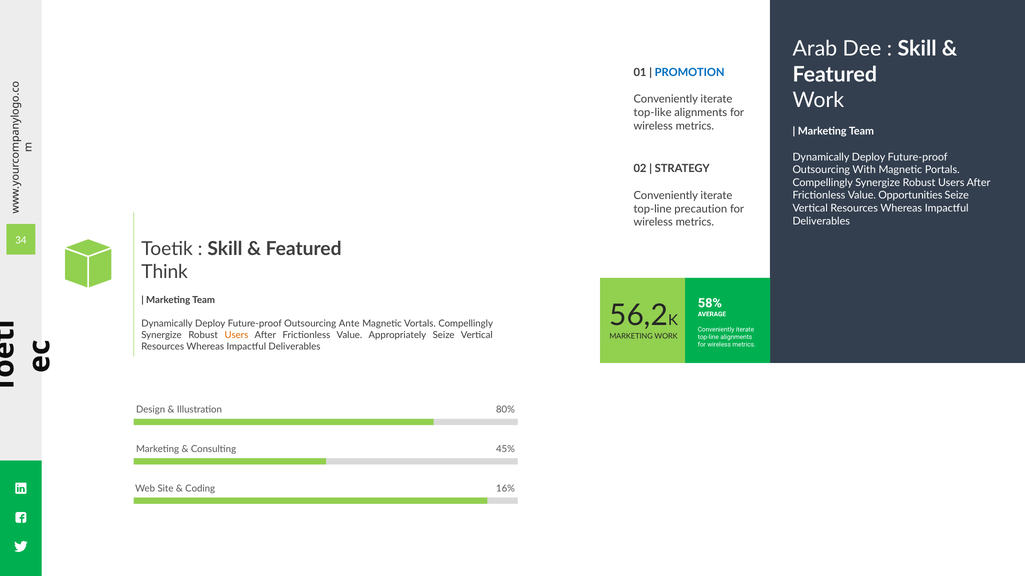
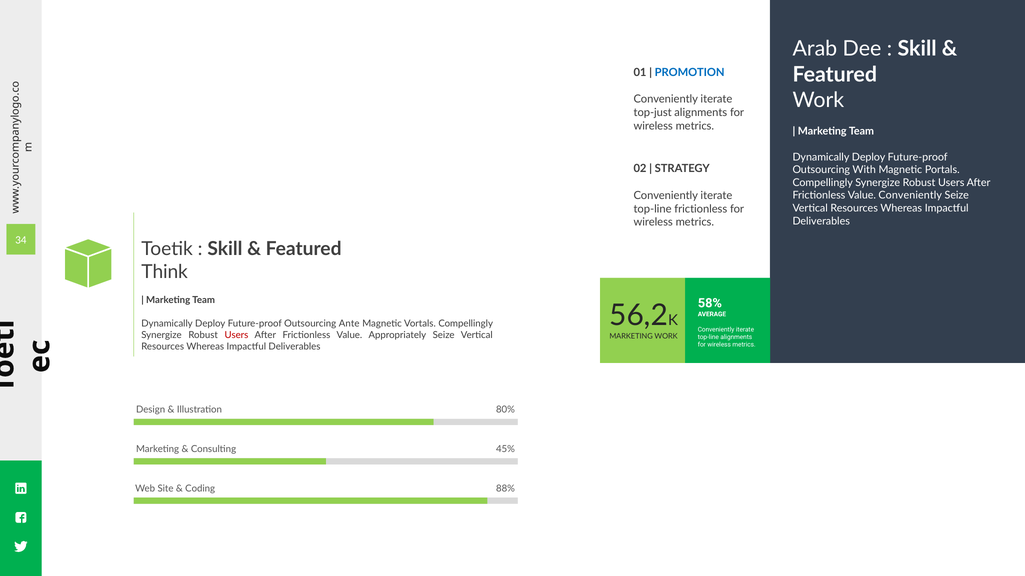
top-like: top-like -> top-just
Value Opportunities: Opportunities -> Conveniently
top-line precaution: precaution -> frictionless
Users at (236, 335) colour: orange -> red
16%: 16% -> 88%
